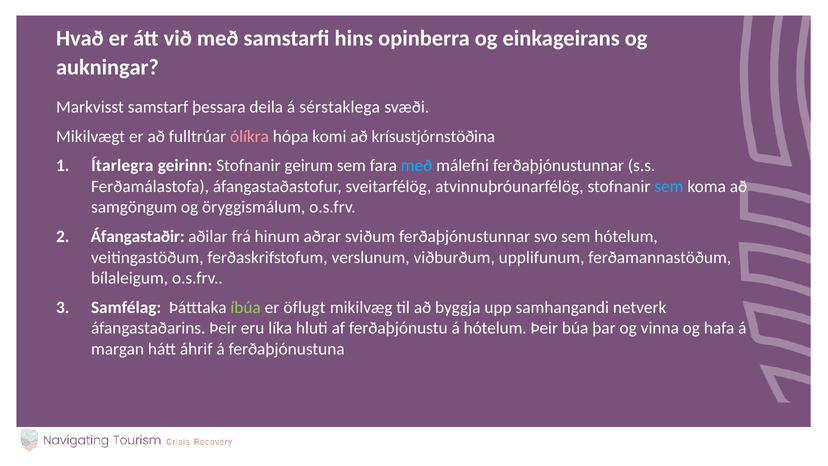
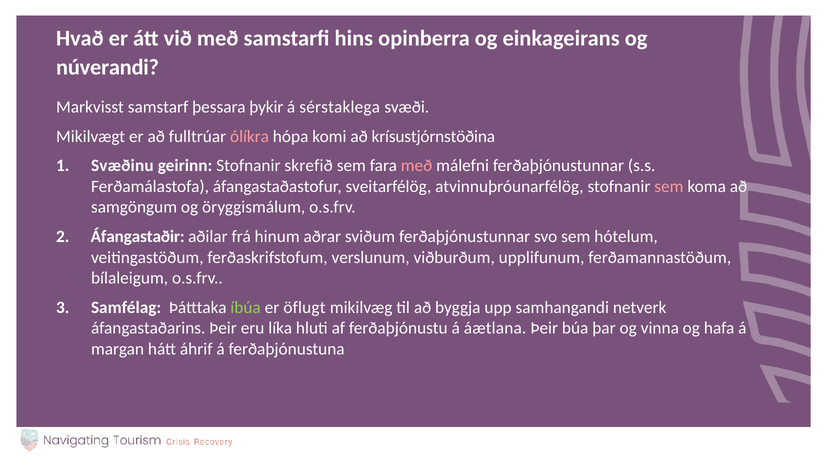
aukningar: aukningar -> núverandi
deila: deila -> þykir
Ítarlegra: Ítarlegra -> Svæðinu
geirum: geirum -> skrefið
með at (417, 166) colour: light blue -> pink
sem at (669, 186) colour: light blue -> pink
á hótelum: hótelum -> áætlana
